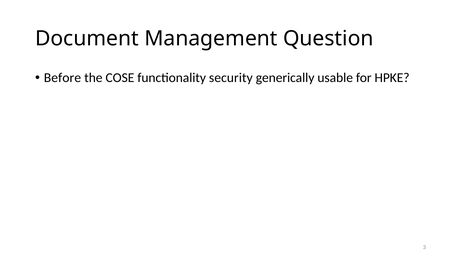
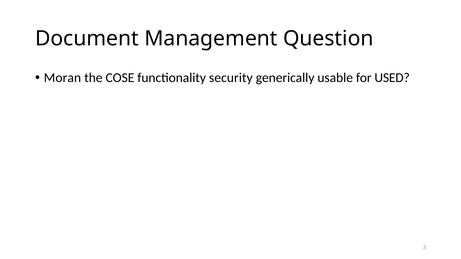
Before: Before -> Moran
HPKE: HPKE -> USED
